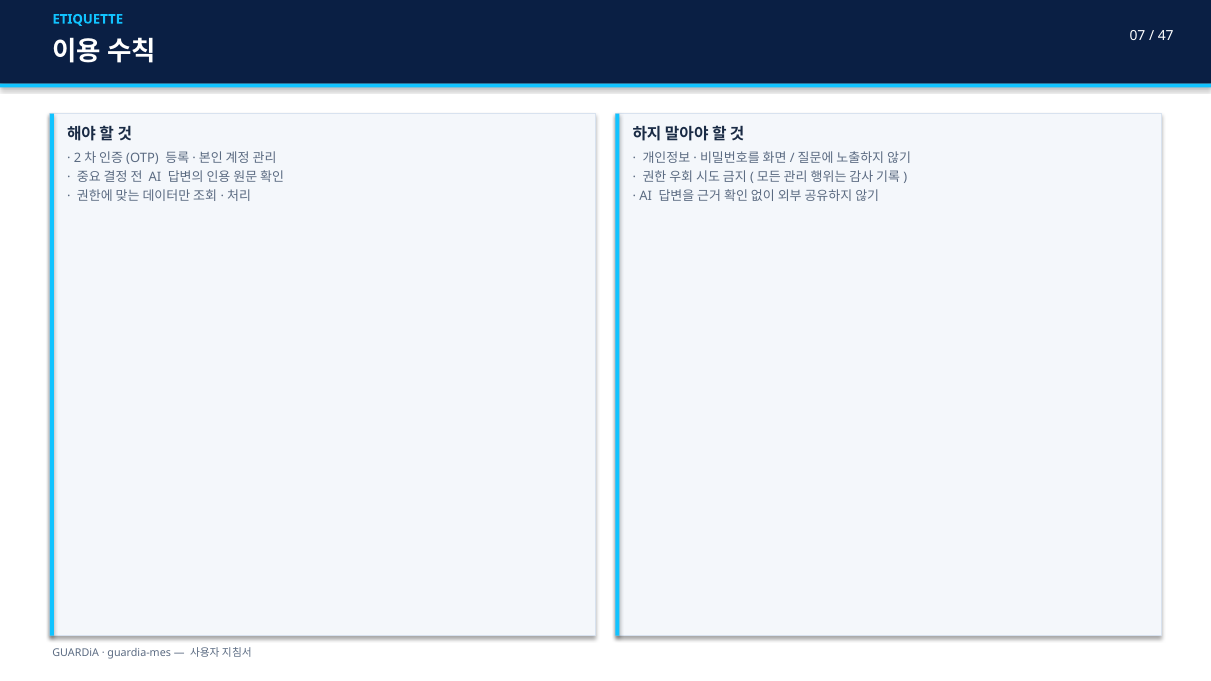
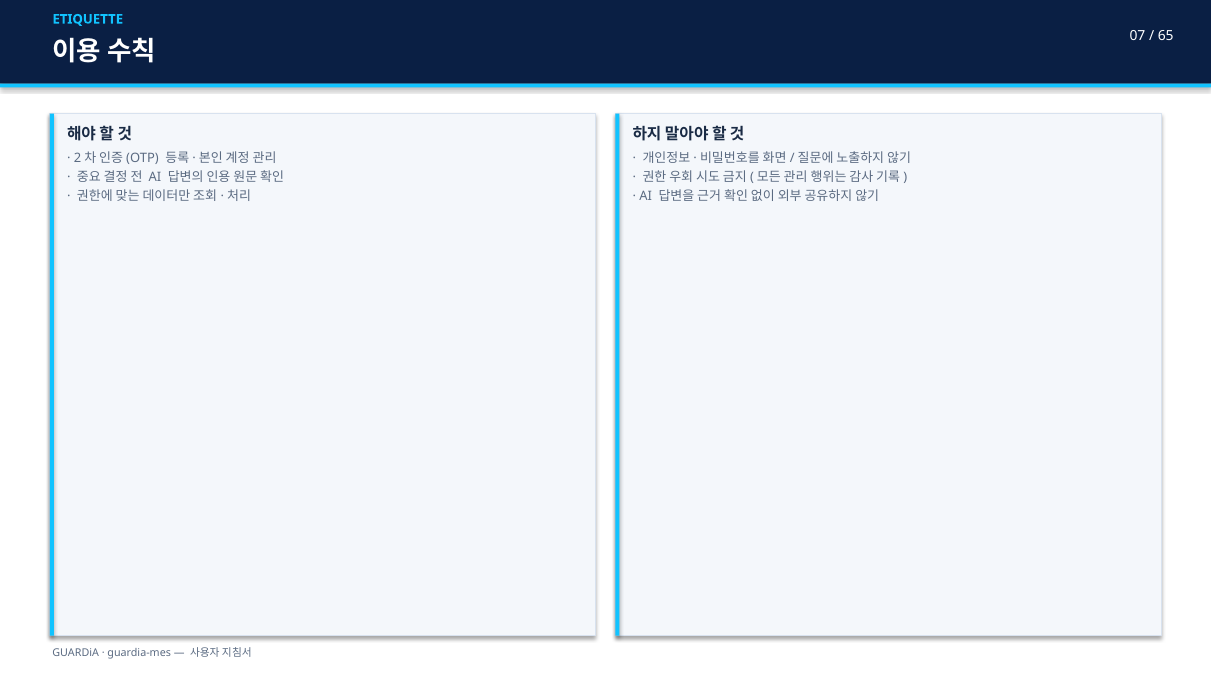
47: 47 -> 65
